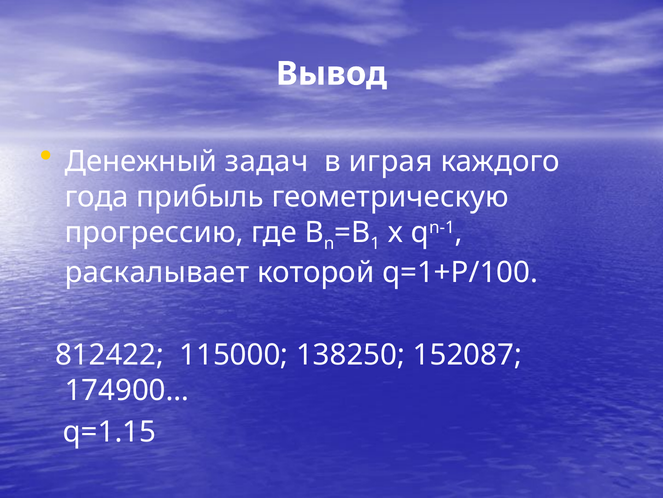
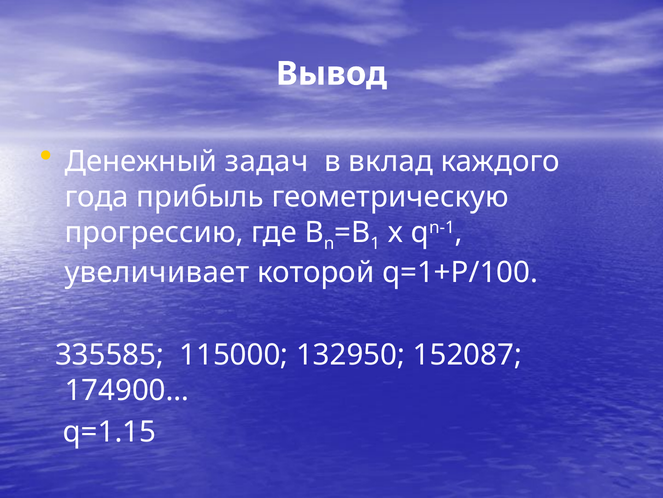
играя: играя -> вклад
раскалывает: раскалывает -> увеличивает
812422: 812422 -> 335585
138250: 138250 -> 132950
